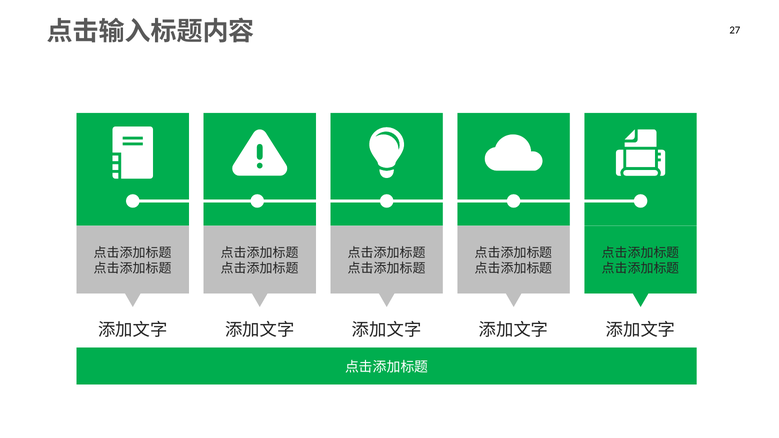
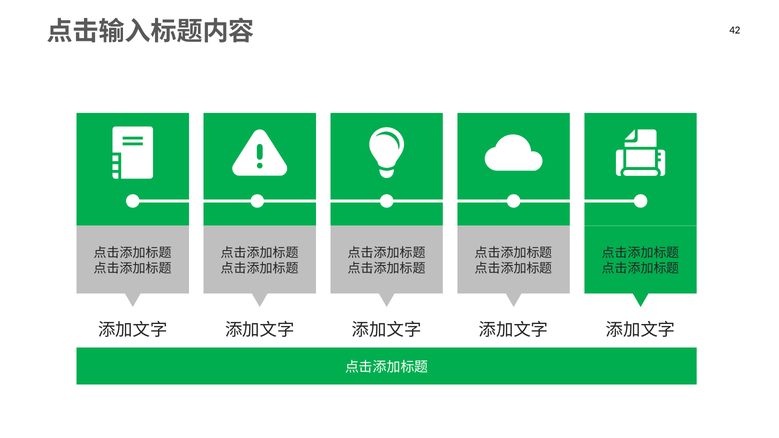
27: 27 -> 42
